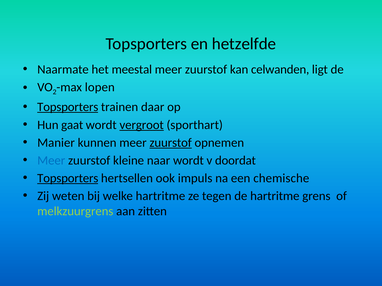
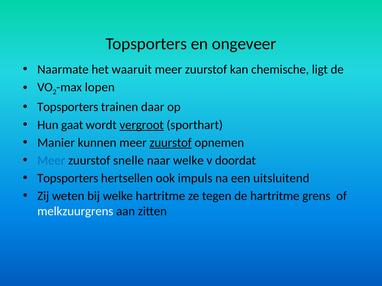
hetzelfde: hetzelfde -> ongeveer
meestal: meestal -> waaruit
celwanden: celwanden -> chemische
Topsporters at (68, 107) underline: present -> none
kleine: kleine -> snelle
naar wordt: wordt -> welke
Topsporters at (68, 178) underline: present -> none
chemische: chemische -> uitsluitend
melkzuurgrens colour: light green -> white
